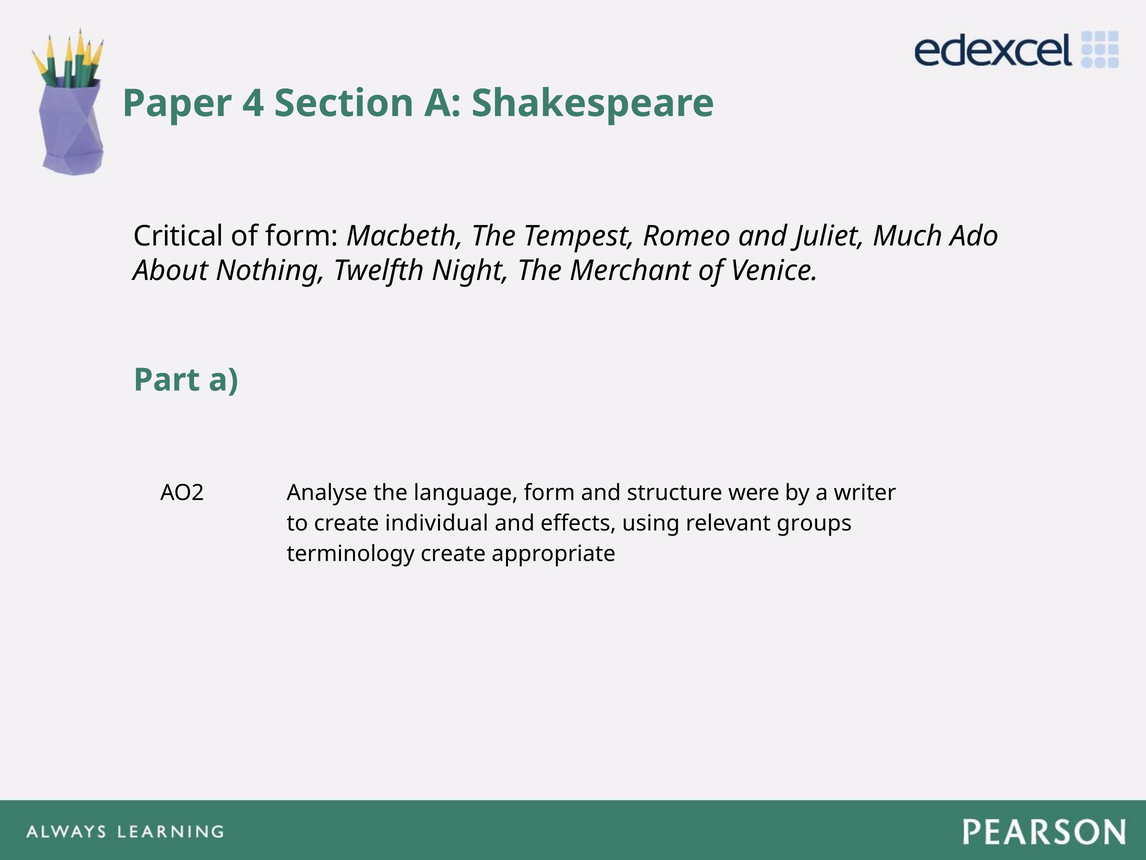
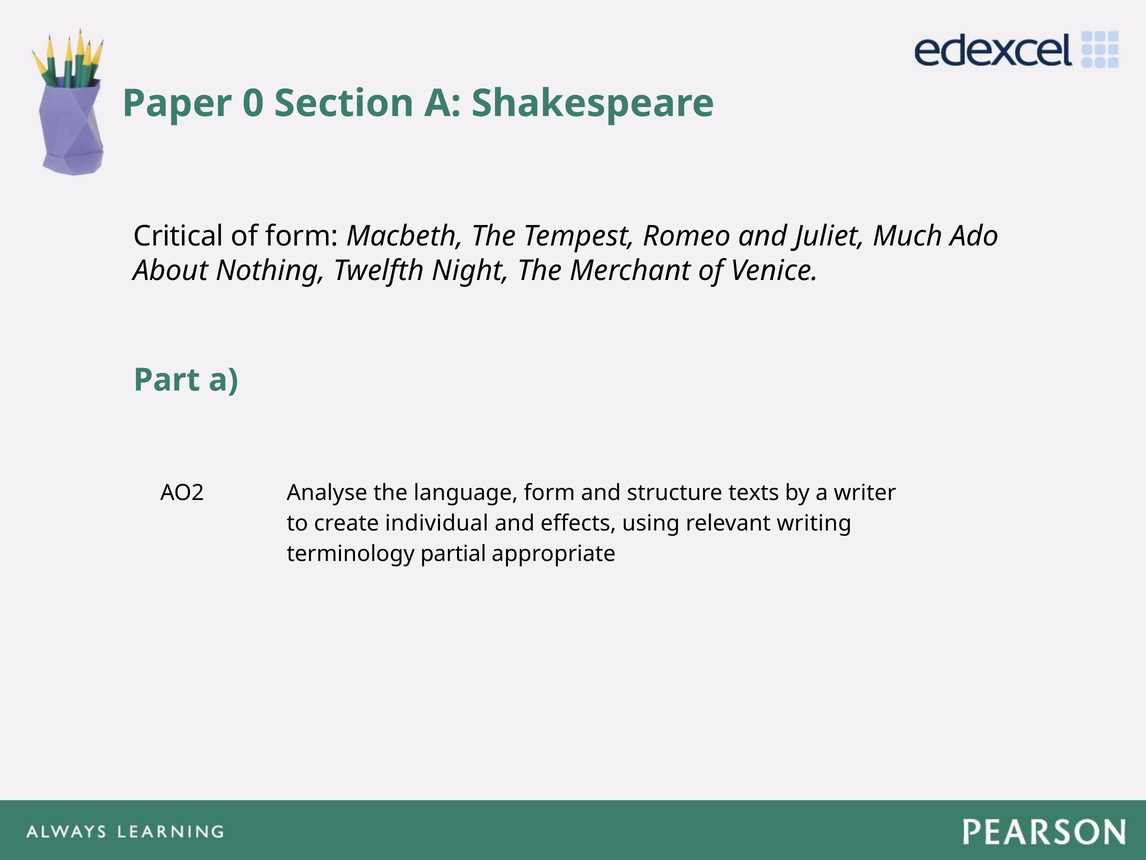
4: 4 -> 0
were: were -> texts
groups: groups -> writing
terminology create: create -> partial
